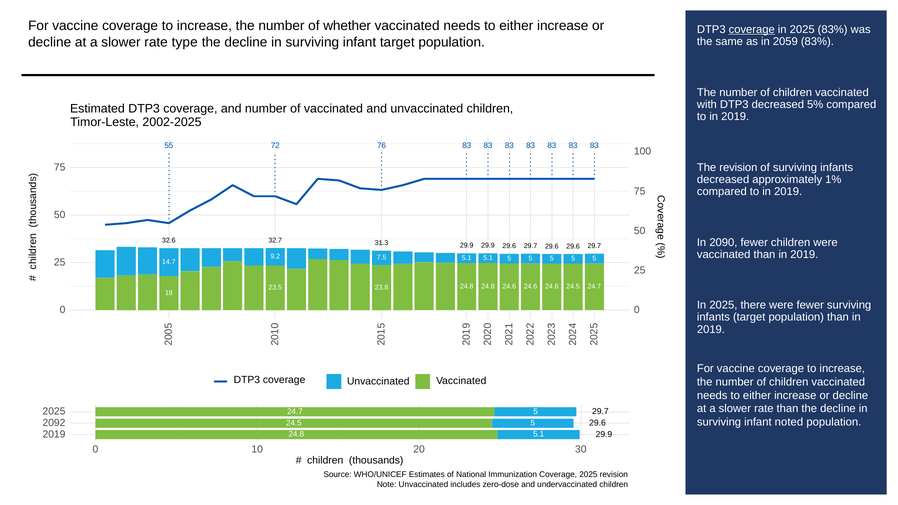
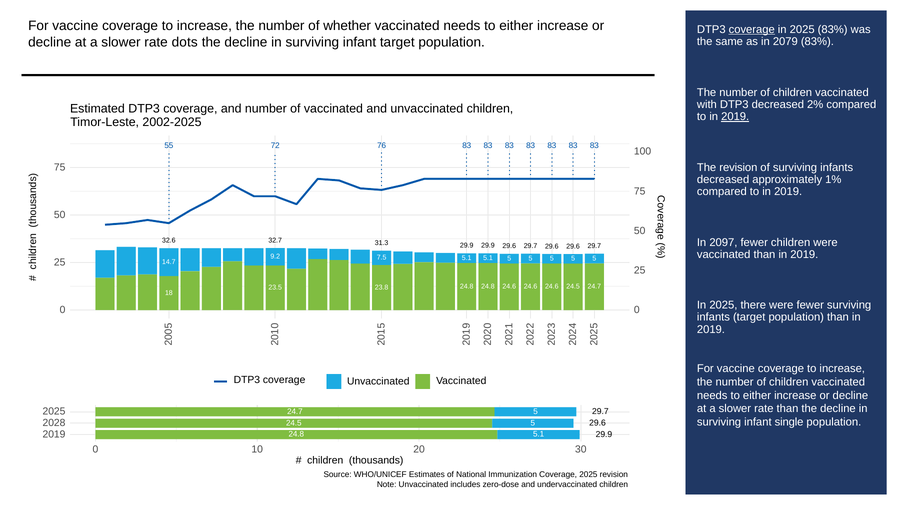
type: type -> dots
2059: 2059 -> 2079
5%: 5% -> 2%
2019 at (735, 117) underline: none -> present
2090: 2090 -> 2097
noted: noted -> single
2092: 2092 -> 2028
